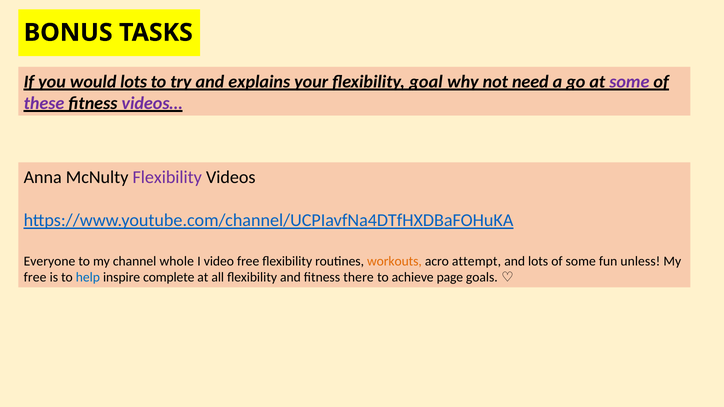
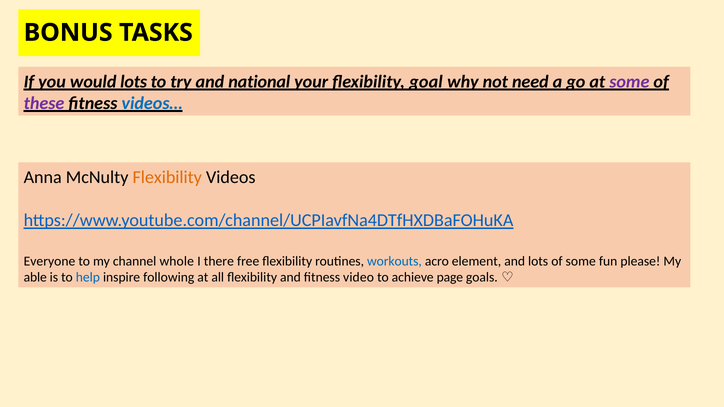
explains: explains -> national
videos… colour: purple -> blue
Flexibility at (167, 177) colour: purple -> orange
video: video -> there
workouts colour: orange -> blue
attempt: attempt -> element
unless: unless -> please
free at (35, 278): free -> able
complete: complete -> following
there: there -> video
